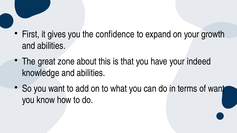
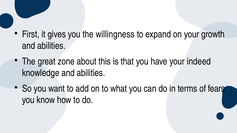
confidence: confidence -> willingness
of want: want -> fears
